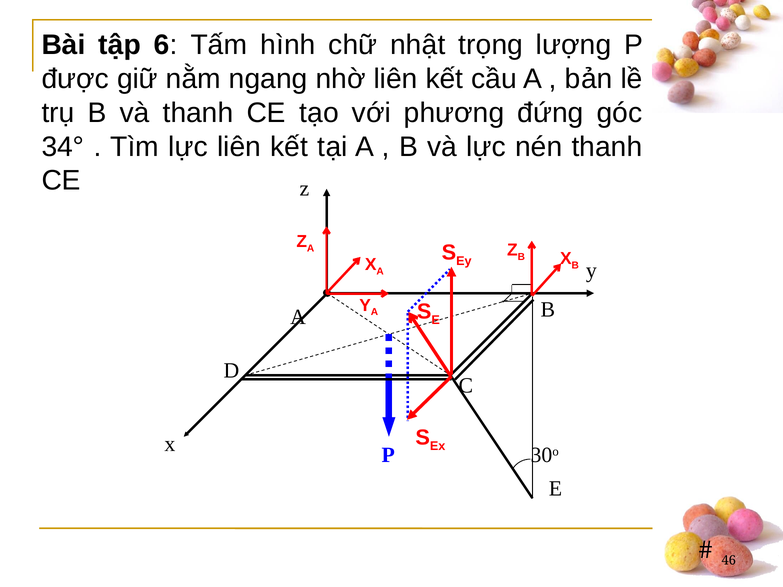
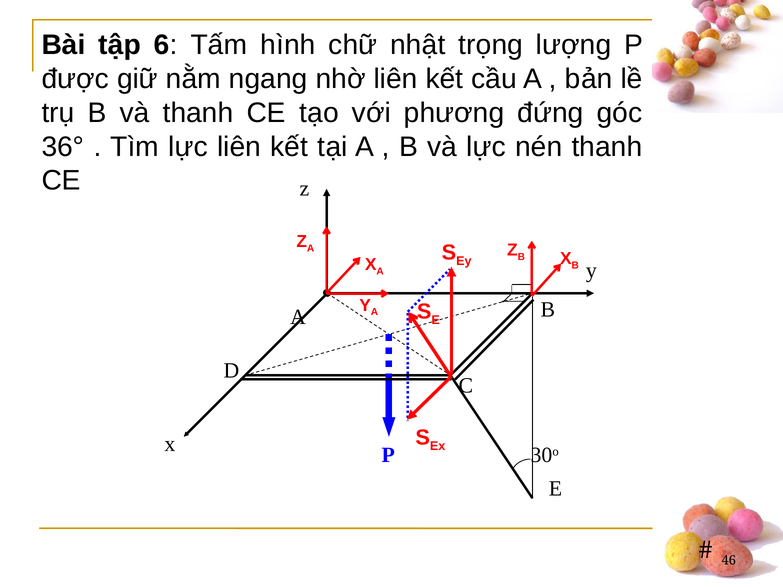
34°: 34° -> 36°
